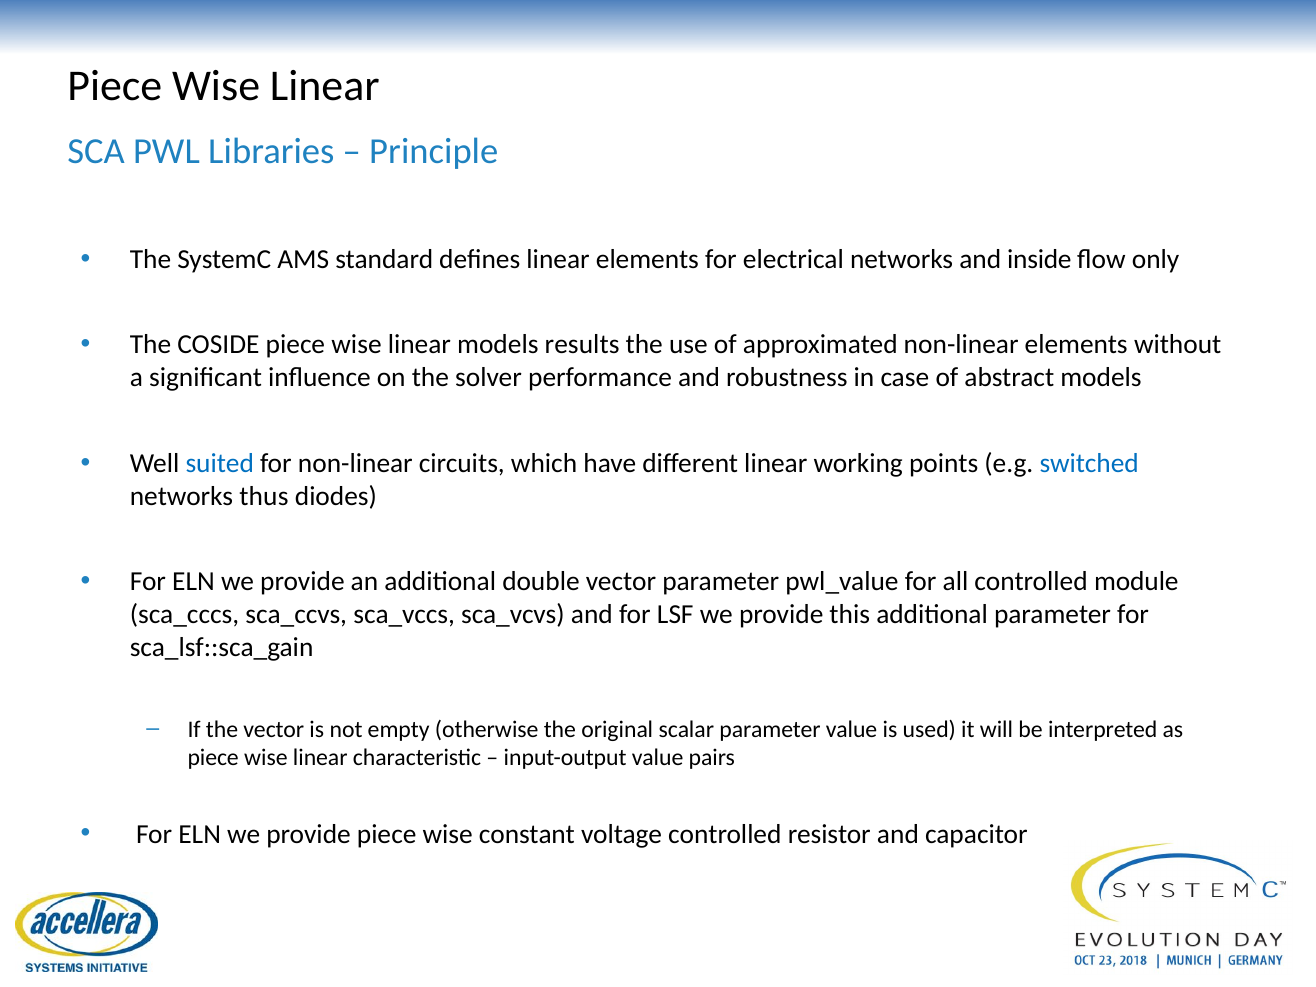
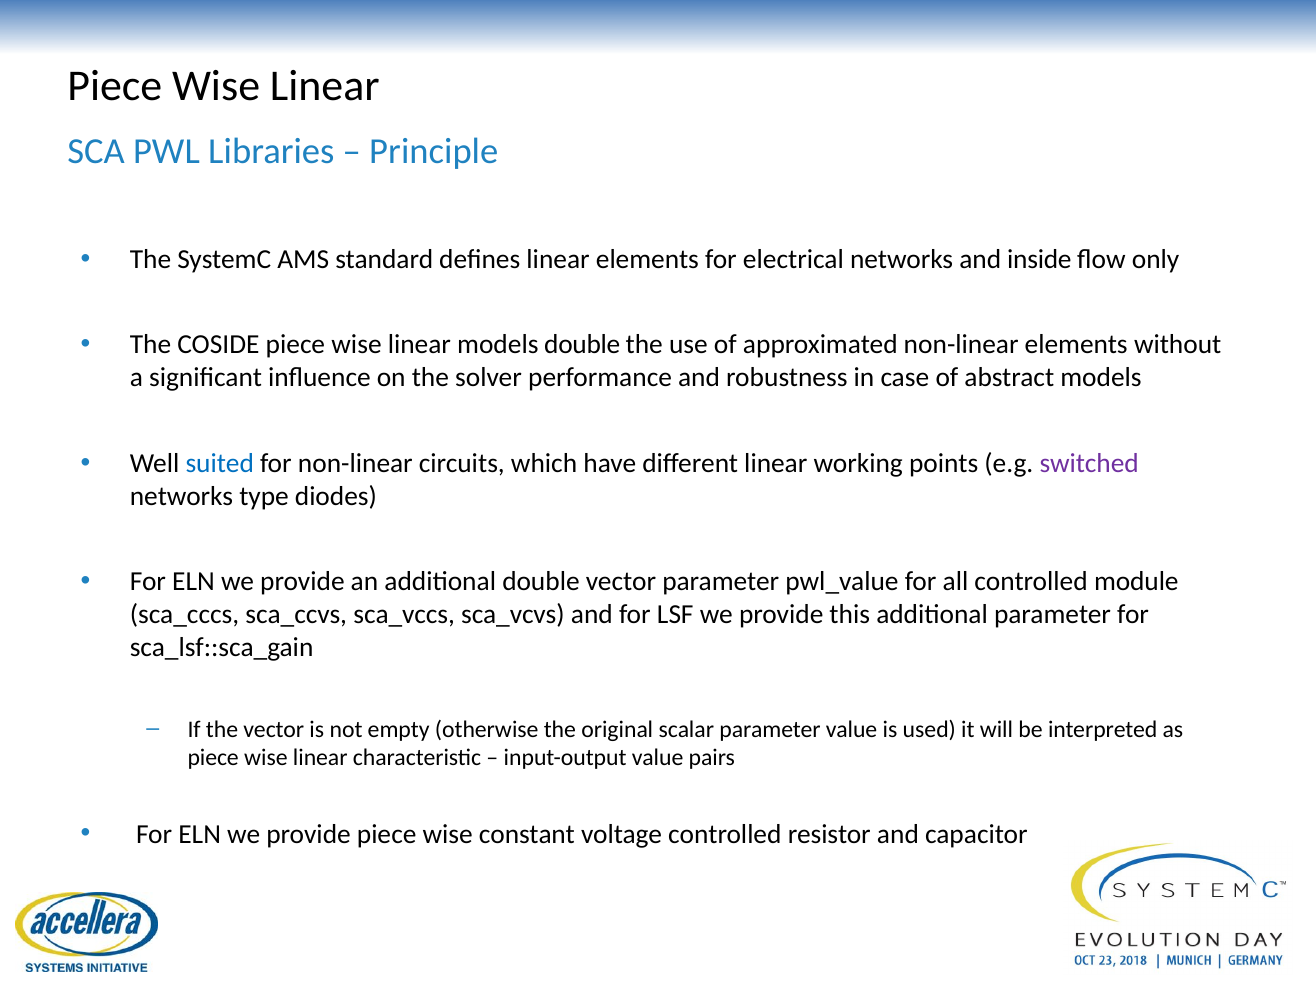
models results: results -> double
switched colour: blue -> purple
thus: thus -> type
